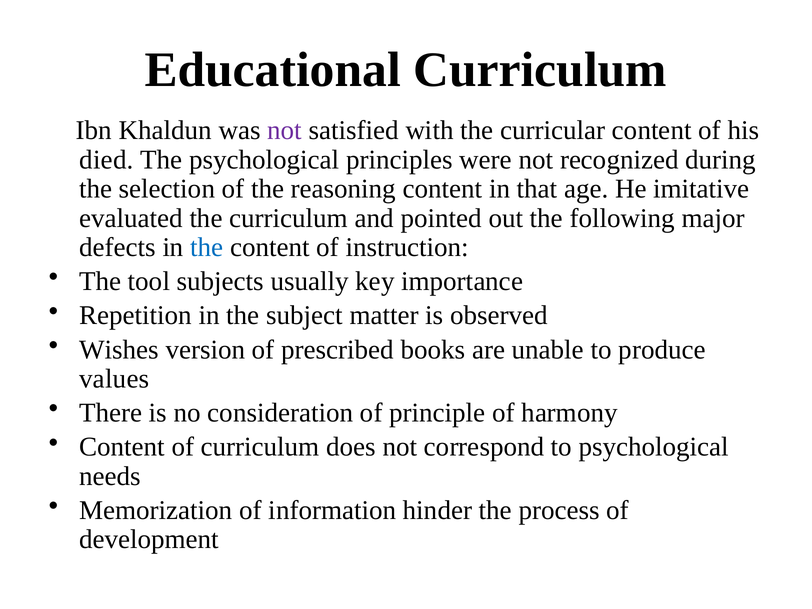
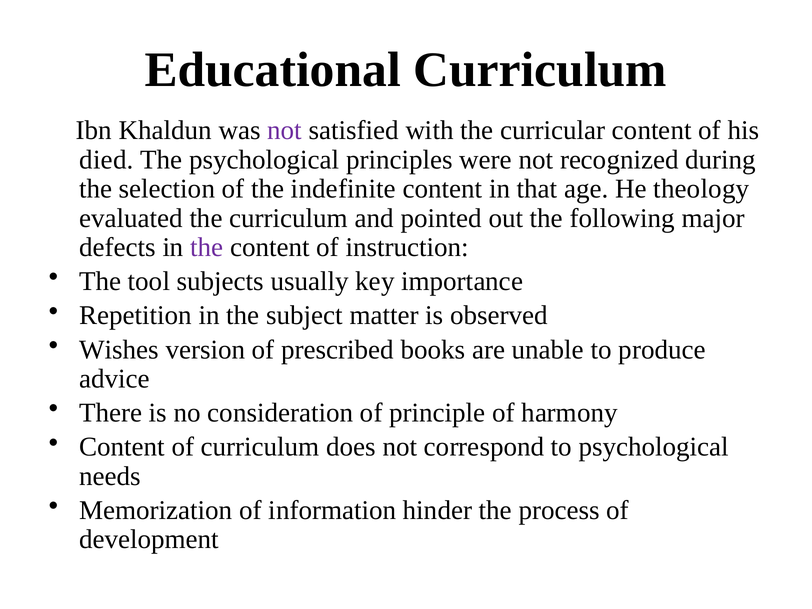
reasoning: reasoning -> indefinite
imitative: imitative -> theology
the at (207, 247) colour: blue -> purple
values: values -> advice
